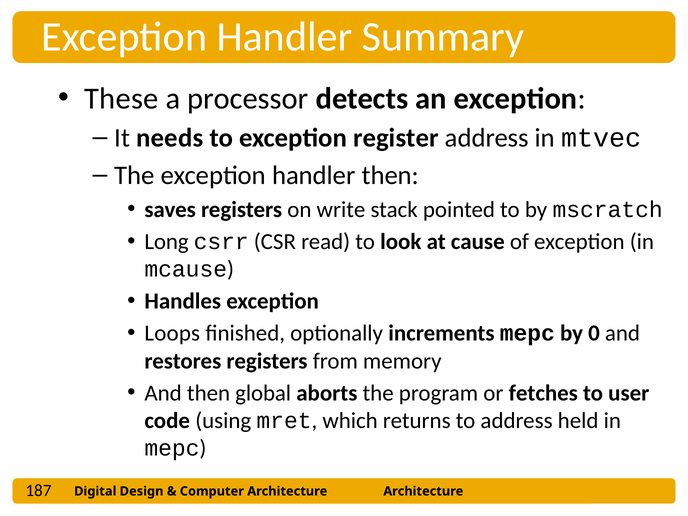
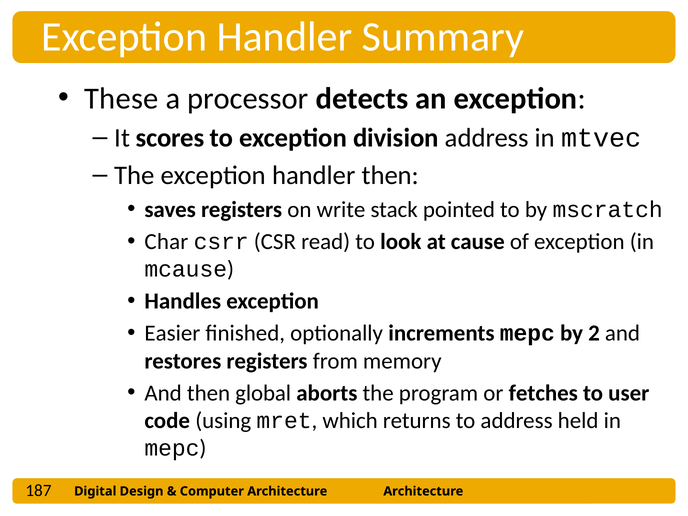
needs: needs -> scores
register: register -> division
Long: Long -> Char
Loops: Loops -> Easier
0: 0 -> 2
